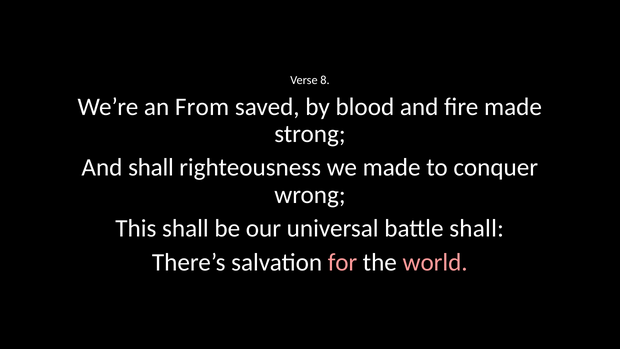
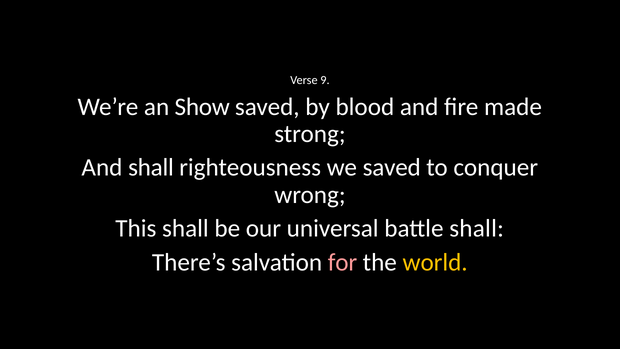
8: 8 -> 9
From: From -> Show
we made: made -> saved
world colour: pink -> yellow
